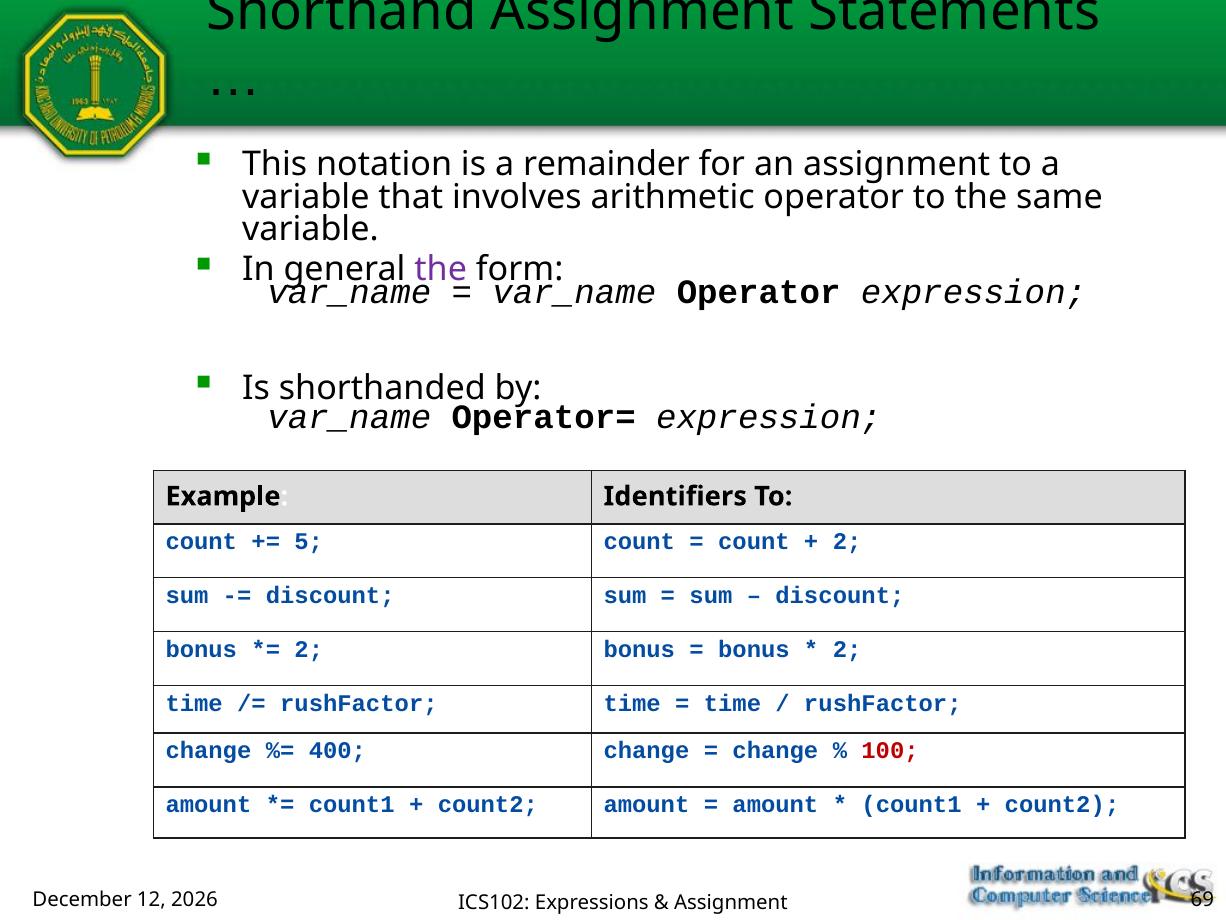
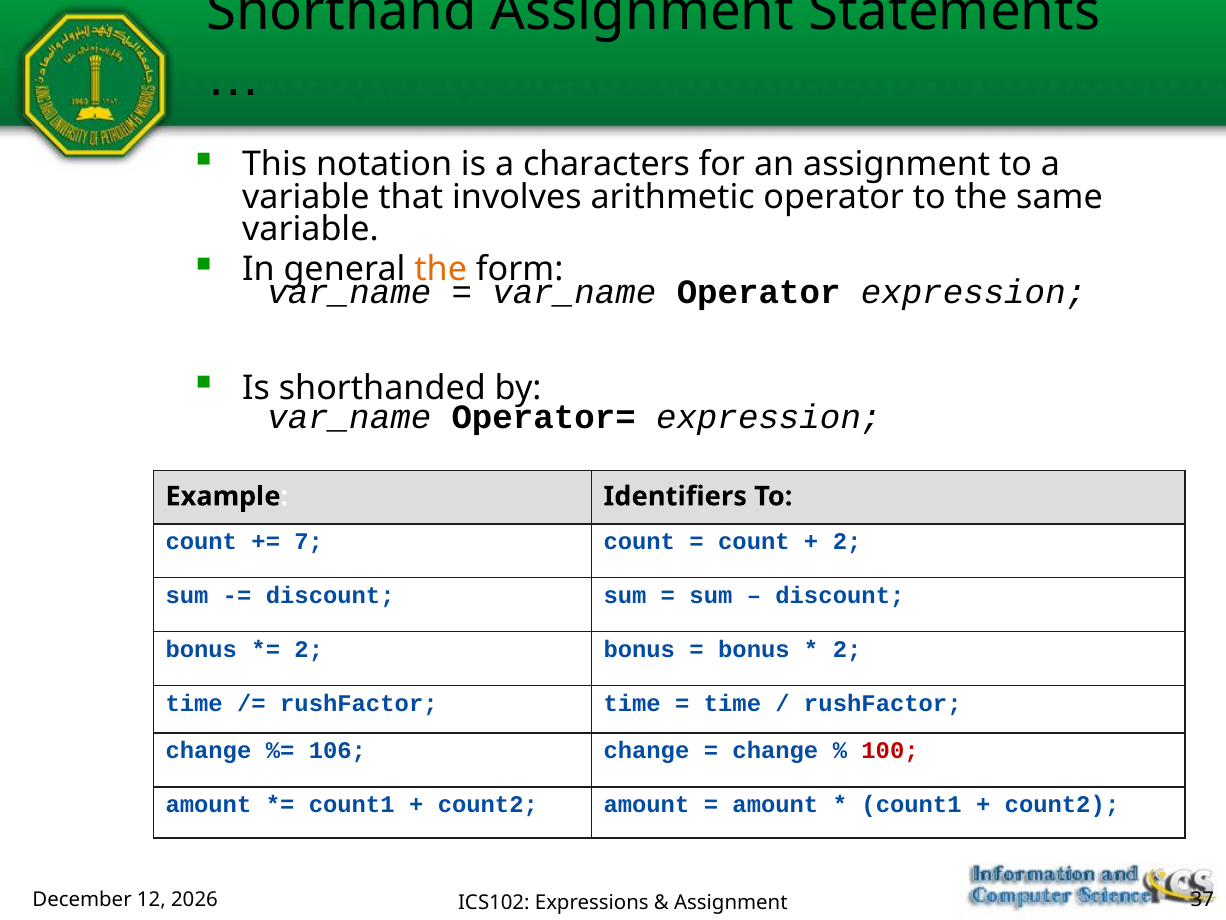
remainder: remainder -> characters
the at (441, 269) colour: purple -> orange
5: 5 -> 7
400: 400 -> 106
69: 69 -> 37
